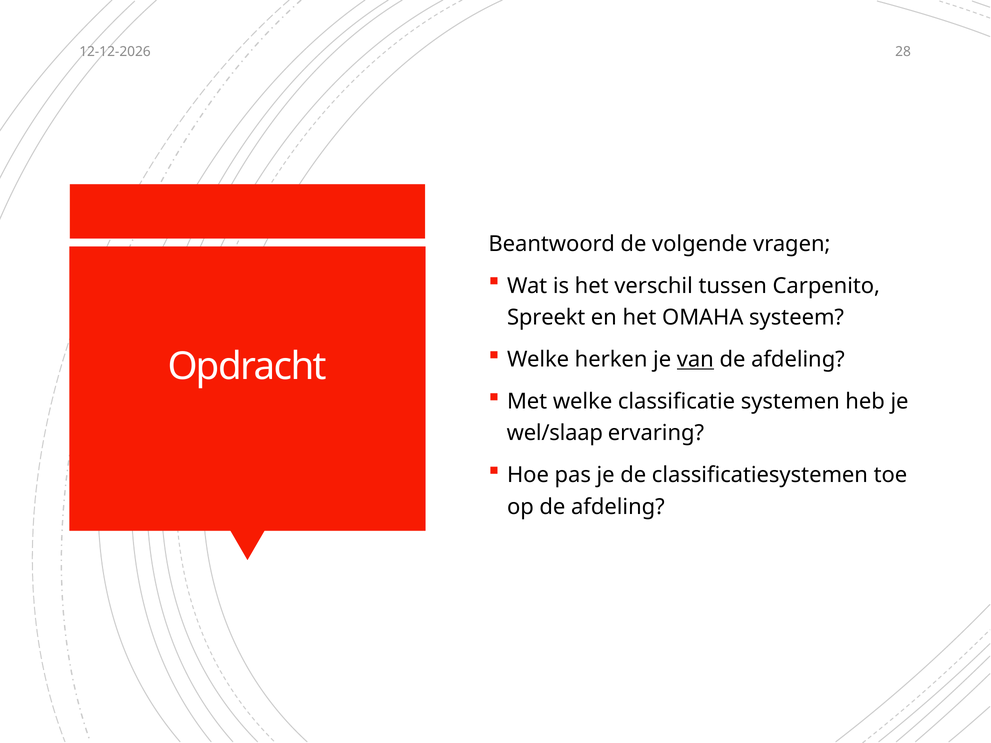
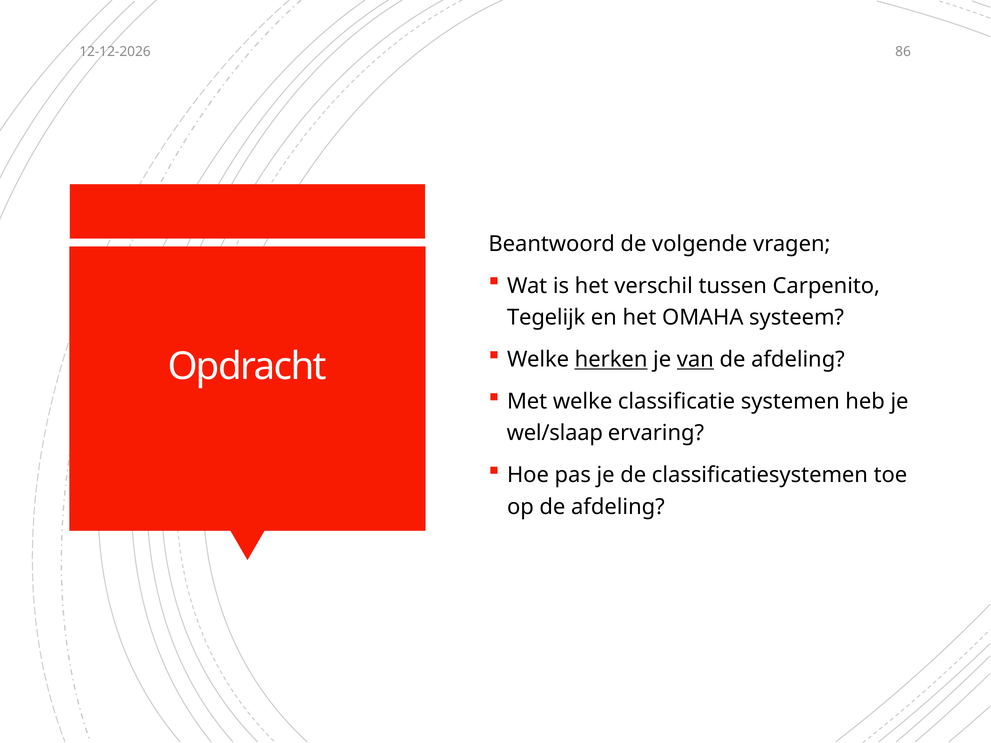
28: 28 -> 86
Spreekt: Spreekt -> Tegelijk
herken underline: none -> present
